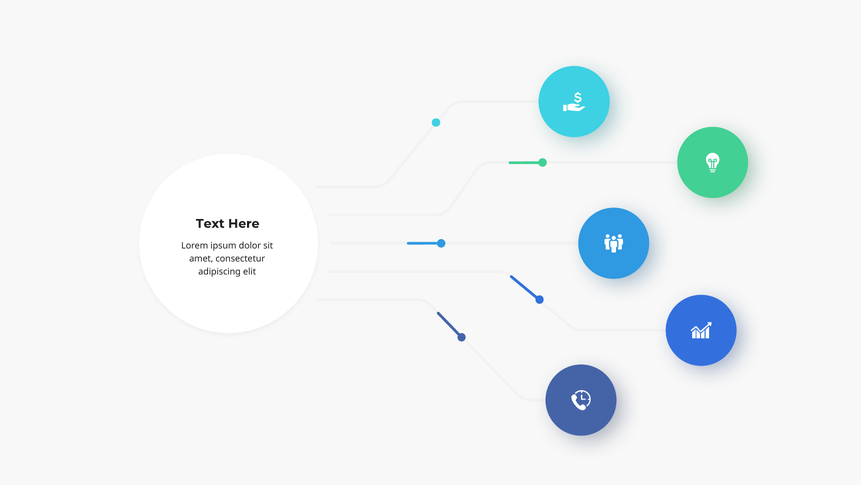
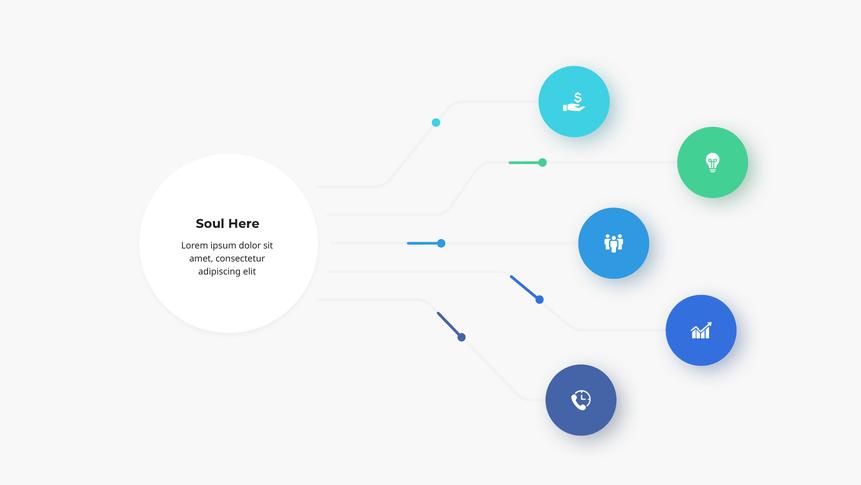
Text: Text -> Soul
